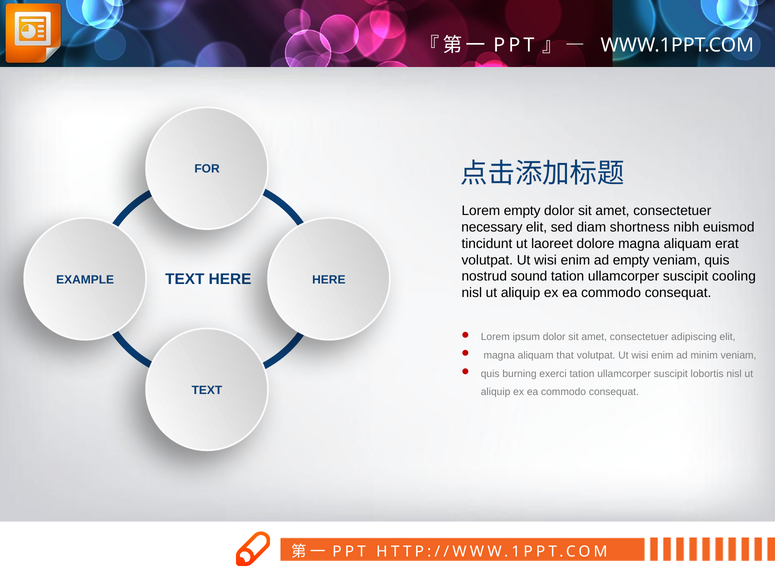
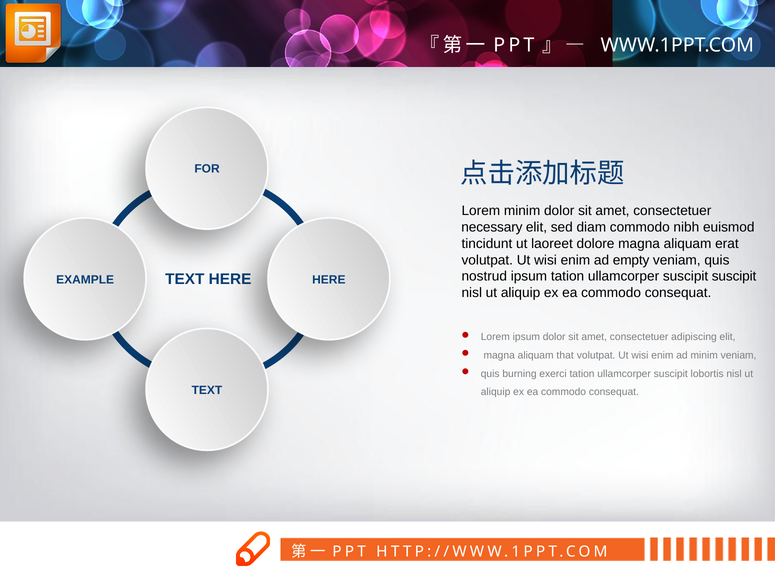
Lorem empty: empty -> minim
diam shortness: shortness -> commodo
nostrud sound: sound -> ipsum
suscipit cooling: cooling -> suscipit
